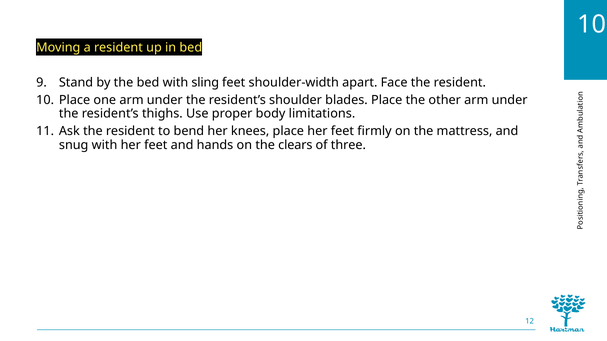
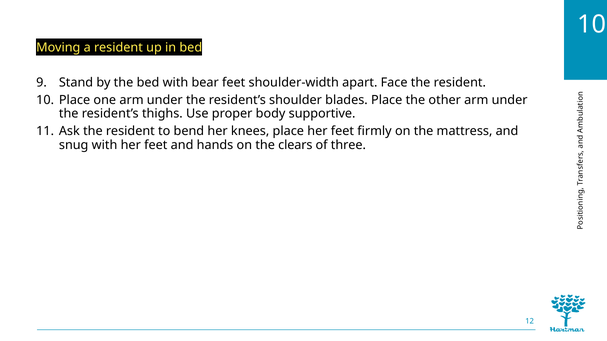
sling: sling -> bear
limitations: limitations -> supportive
